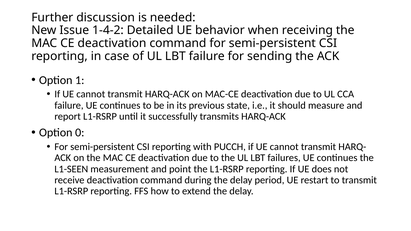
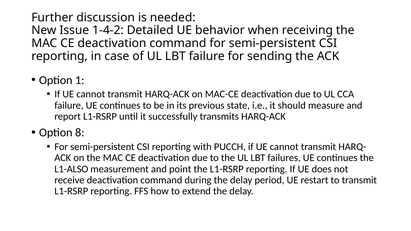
0: 0 -> 8
L1-SEEN: L1-SEEN -> L1-ALSO
